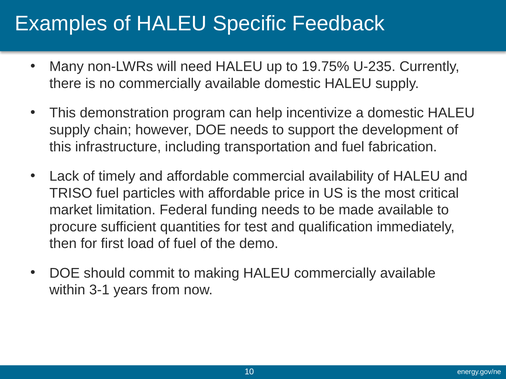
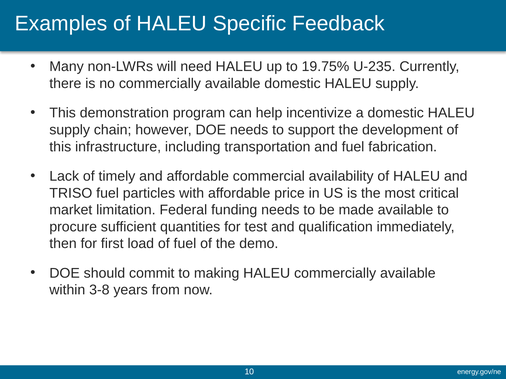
3-1: 3-1 -> 3-8
